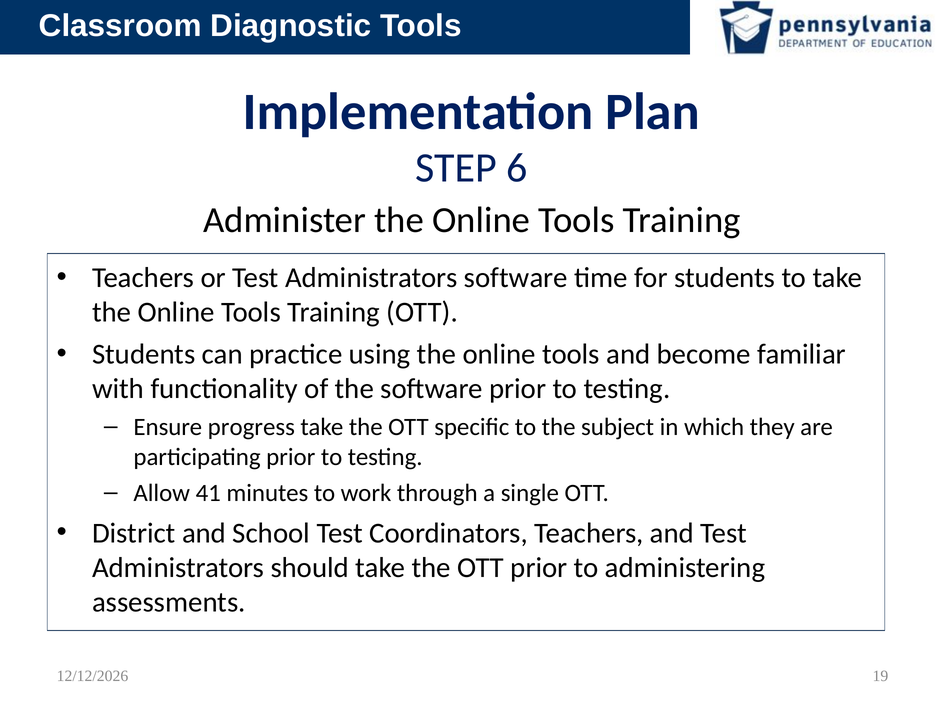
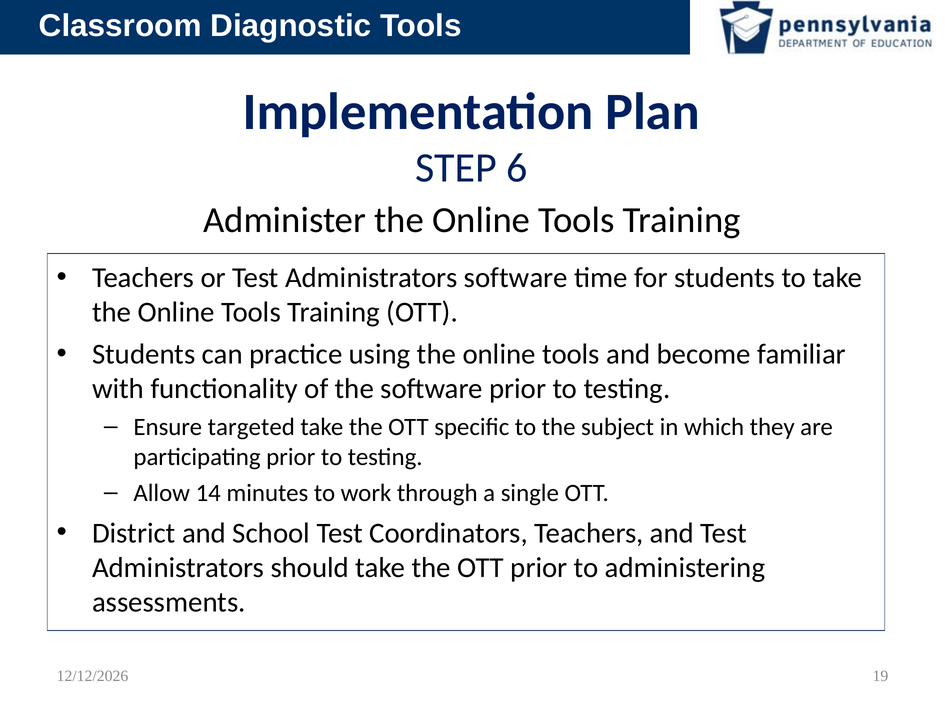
progress: progress -> targeted
41: 41 -> 14
